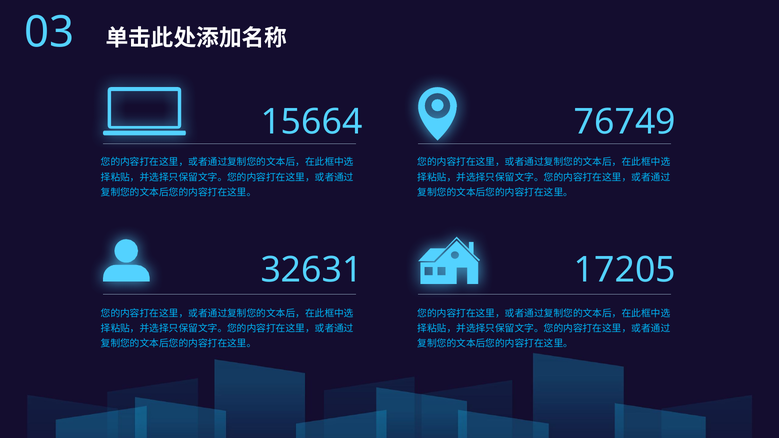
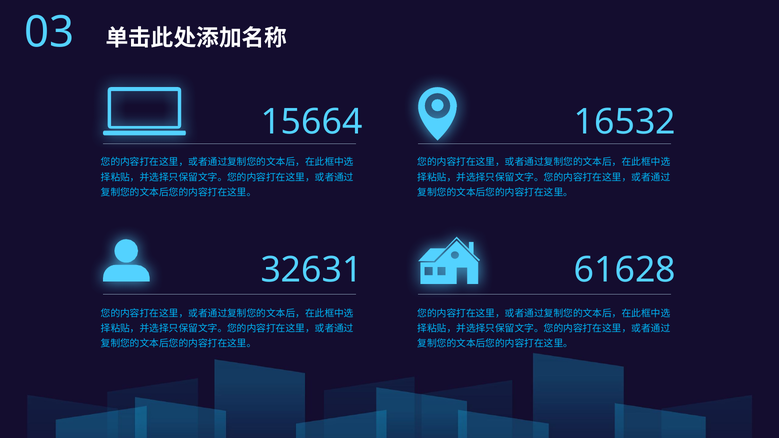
76749: 76749 -> 16532
17205: 17205 -> 61628
